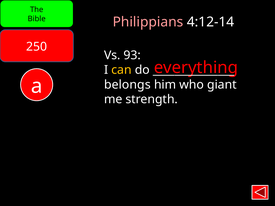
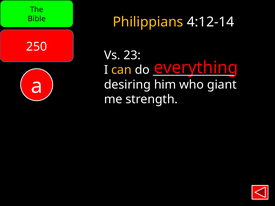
Philippians colour: pink -> yellow
93: 93 -> 23
belongs: belongs -> desiring
